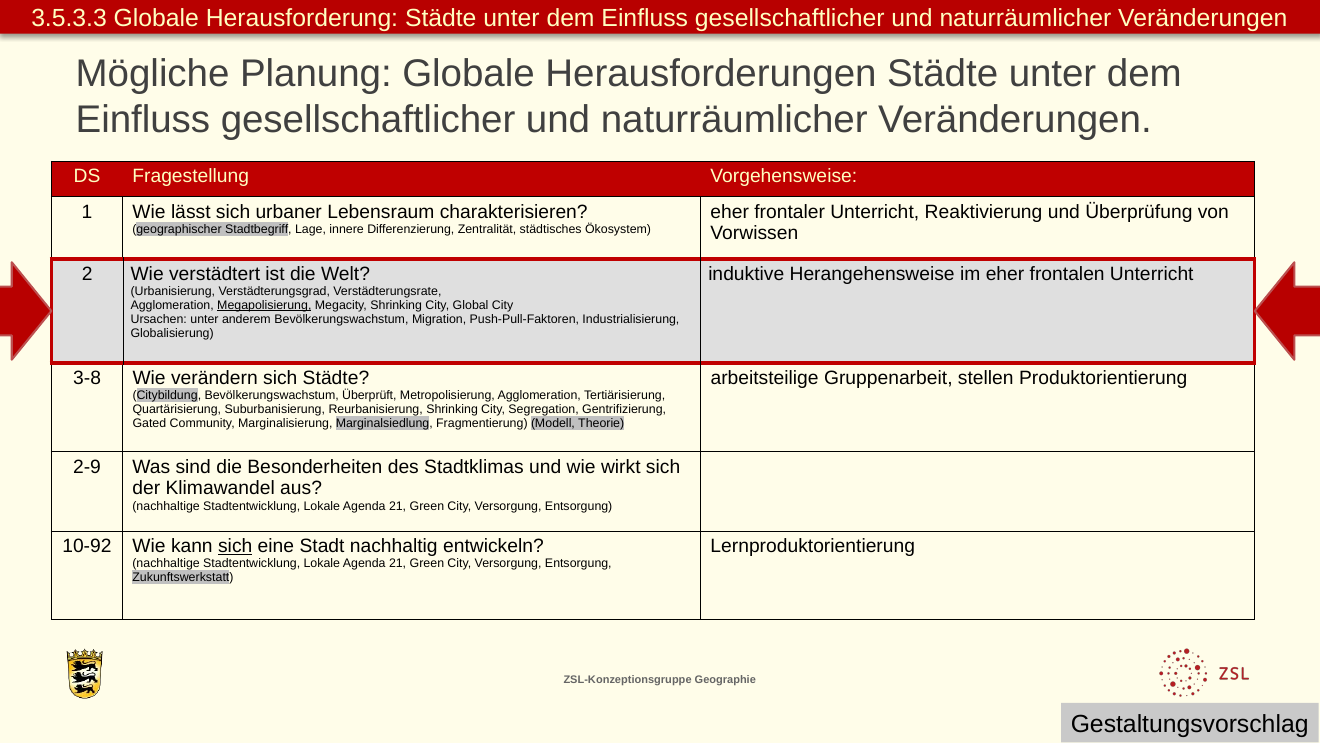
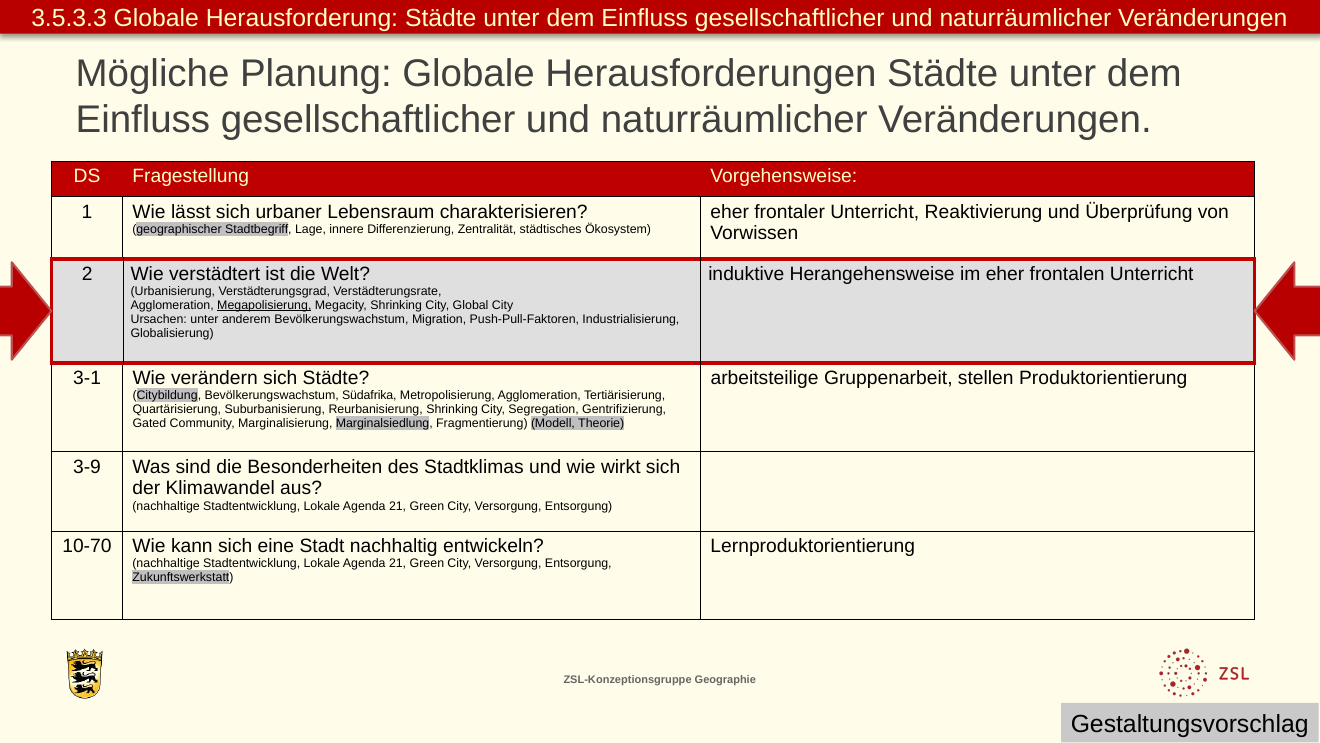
3-8: 3-8 -> 3-1
Überprüft: Überprüft -> Südafrika
2-9: 2-9 -> 3-9
10-92: 10-92 -> 10-70
sich at (235, 546) underline: present -> none
